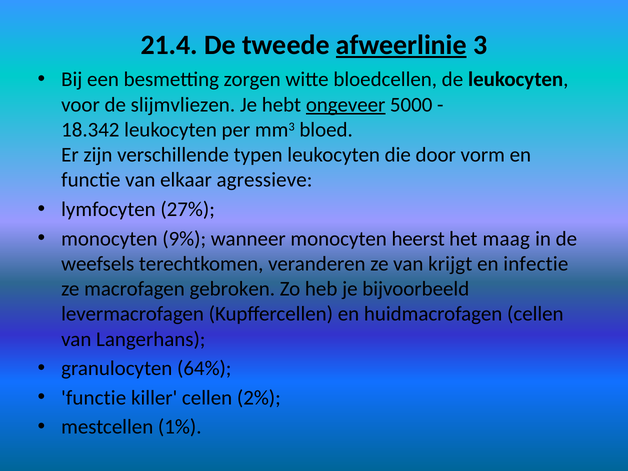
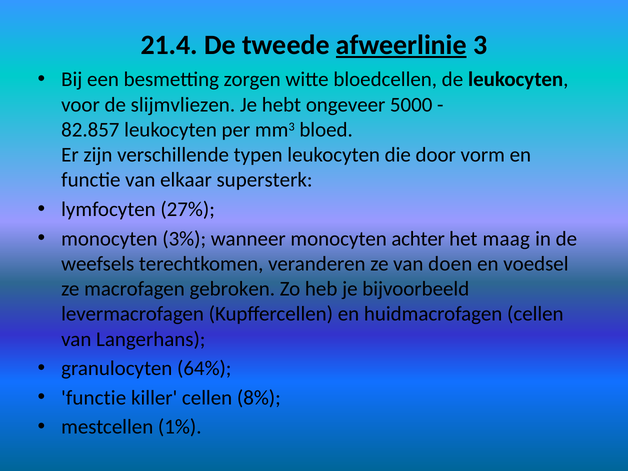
ongeveer underline: present -> none
18.342: 18.342 -> 82.857
agressieve: agressieve -> supersterk
9%: 9% -> 3%
heerst: heerst -> achter
krijgt: krijgt -> doen
infectie: infectie -> voedsel
2%: 2% -> 8%
